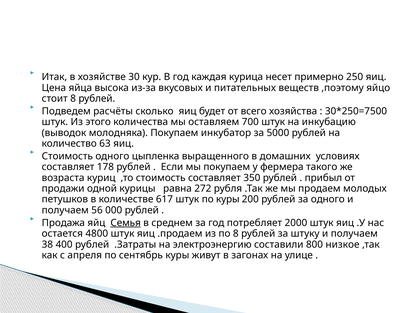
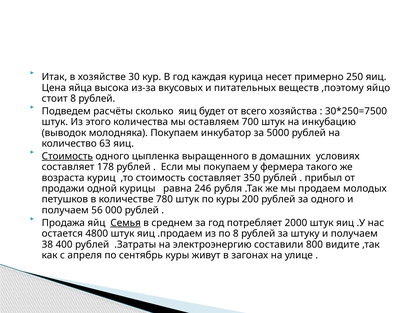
Стоимость at (67, 156) underline: none -> present
272: 272 -> 246
617: 617 -> 780
низкое: низкое -> видите
